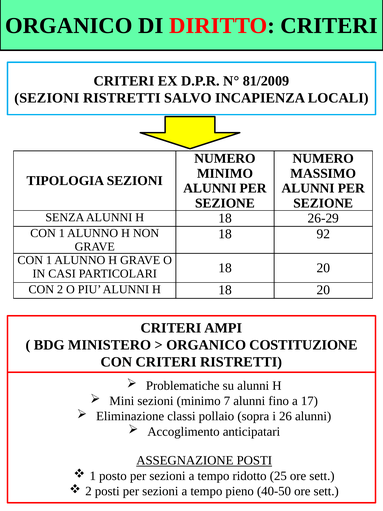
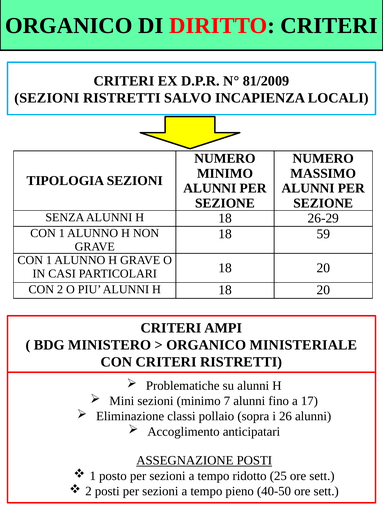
92: 92 -> 59
COSTITUZIONE: COSTITUZIONE -> MINISTERIALE
